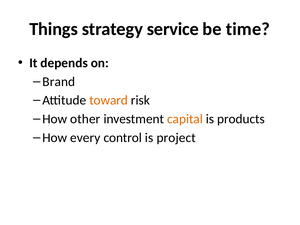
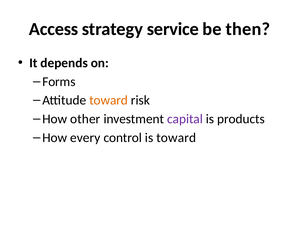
Things: Things -> Access
time: time -> then
Brand: Brand -> Forms
capital colour: orange -> purple
is project: project -> toward
